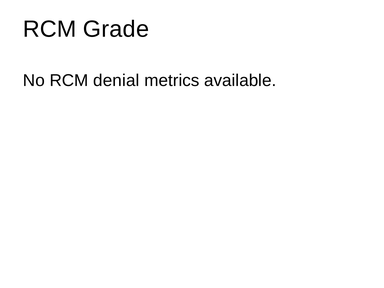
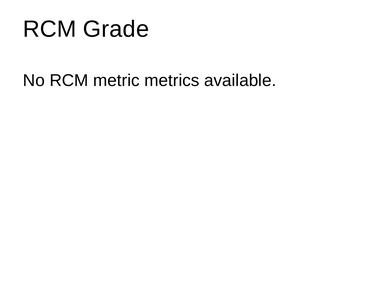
denial: denial -> metric
